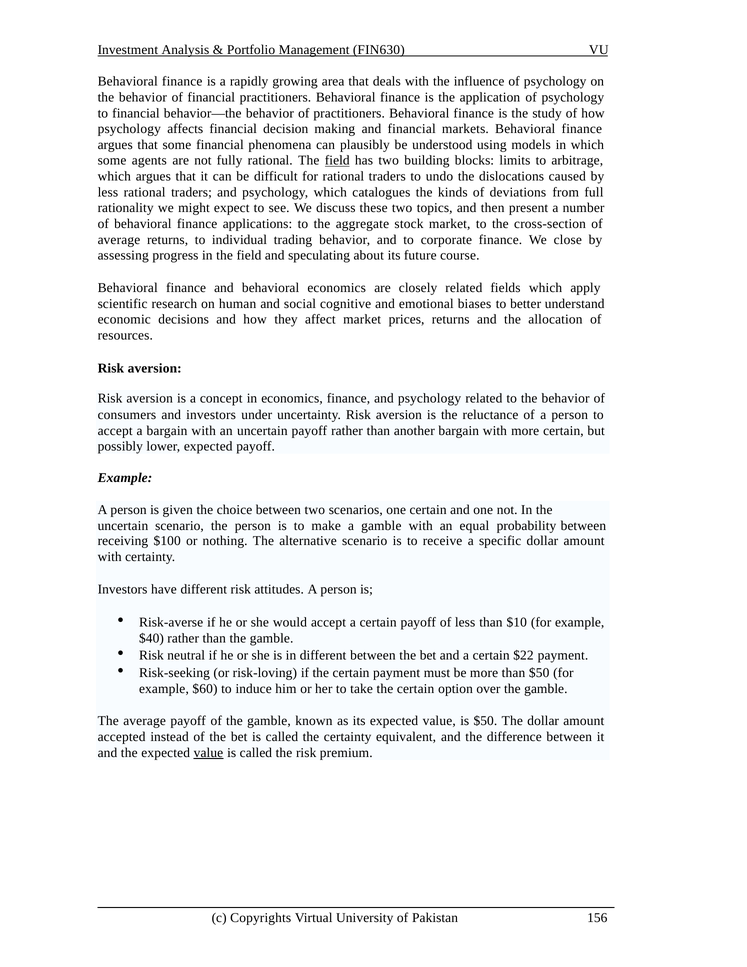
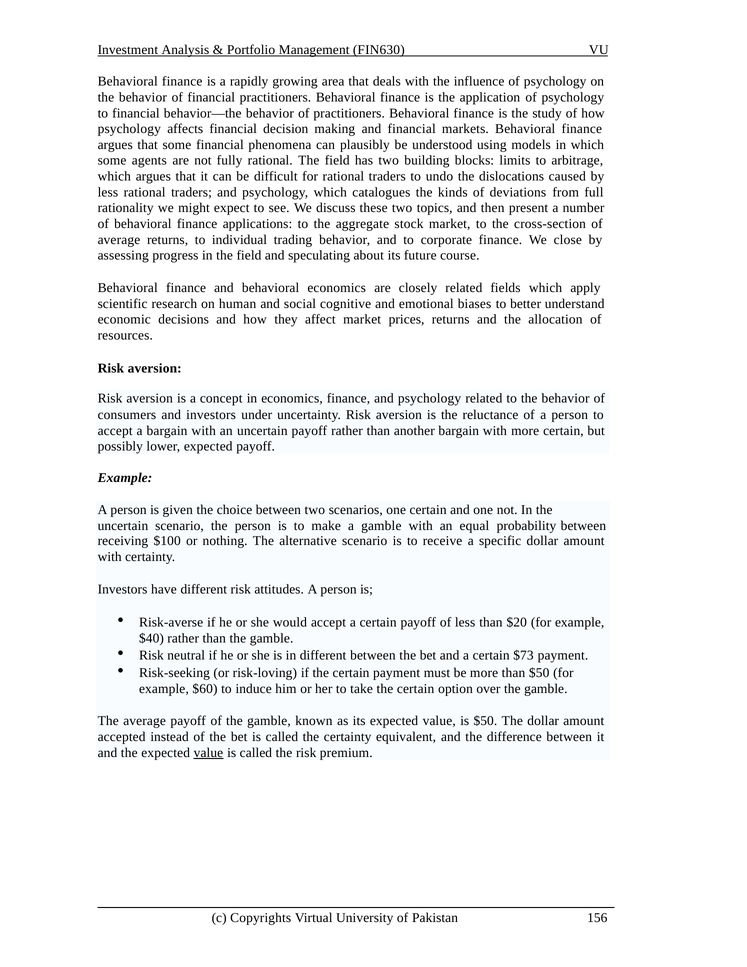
field at (337, 161) underline: present -> none
$10: $10 -> $20
$22: $22 -> $73
